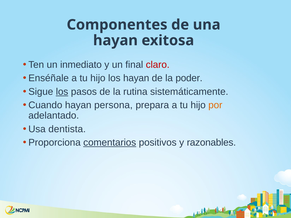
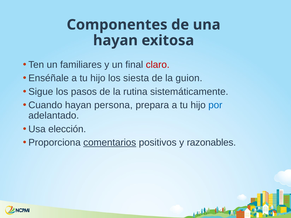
inmediato: inmediato -> familiares
los hayan: hayan -> siesta
poder: poder -> guion
los at (62, 92) underline: present -> none
por colour: orange -> blue
dentista: dentista -> elección
